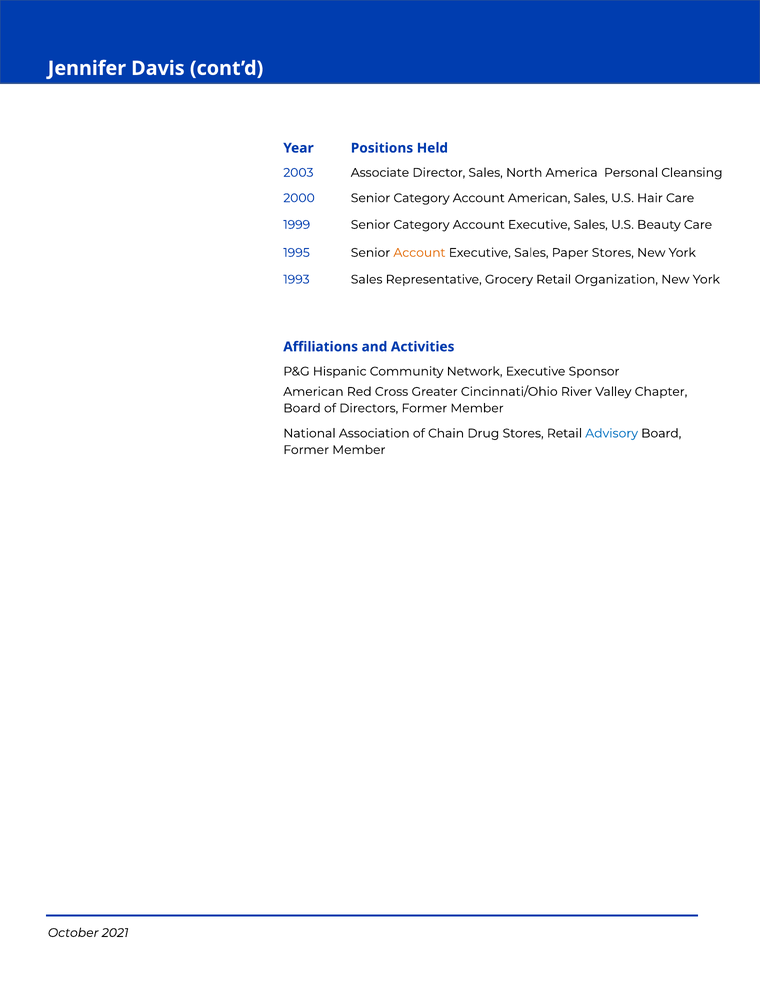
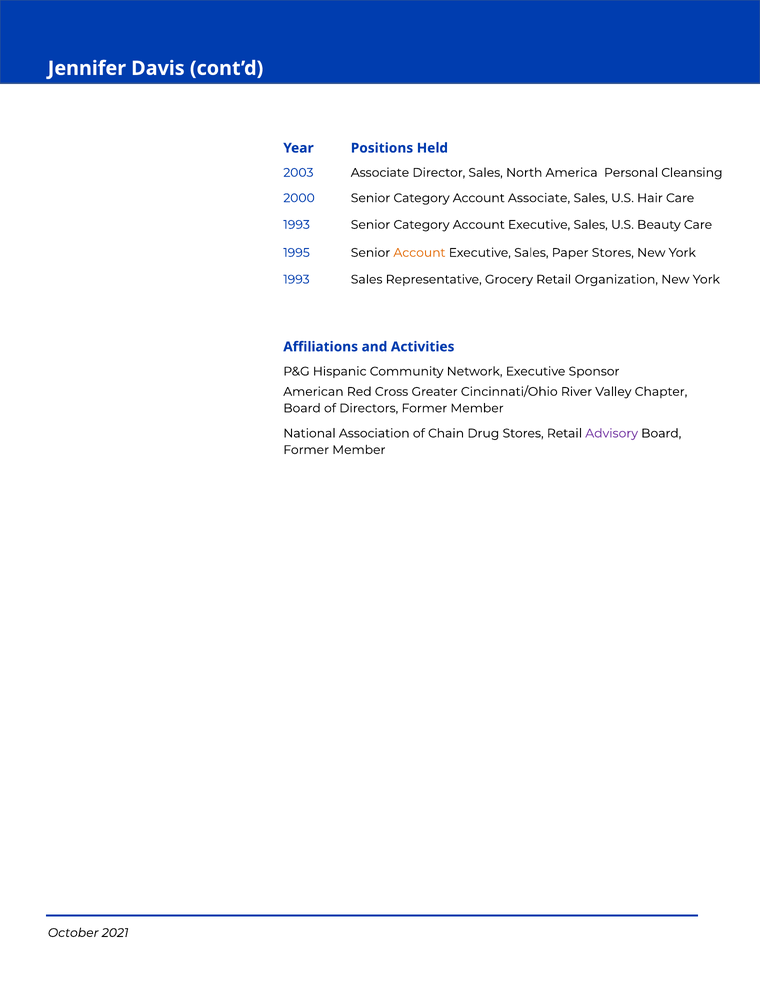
Account American: American -> Associate
1999 at (297, 225): 1999 -> 1993
Advisory colour: blue -> purple
